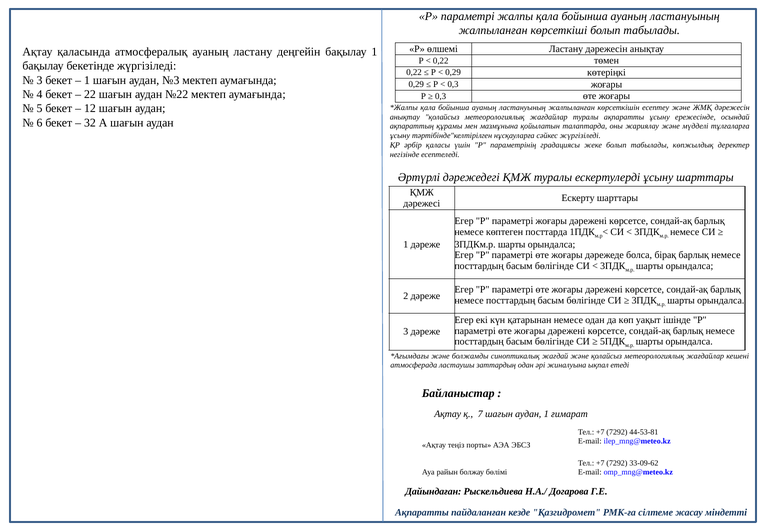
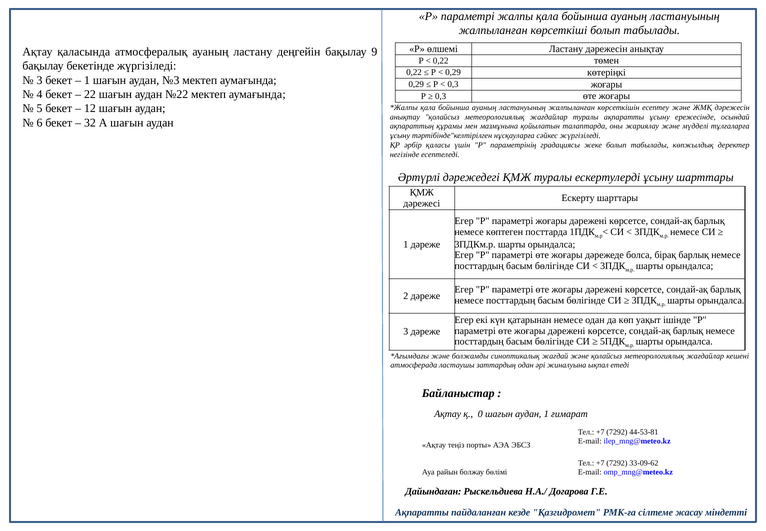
бақылау 1: 1 -> 9
7: 7 -> 0
